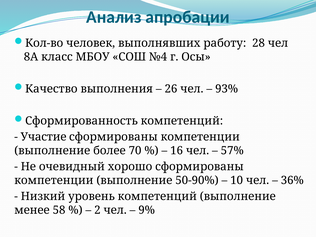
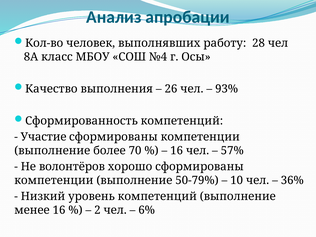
очевидный: очевидный -> волонтёров
50-90%: 50-90% -> 50-79%
менее 58: 58 -> 16
9%: 9% -> 6%
